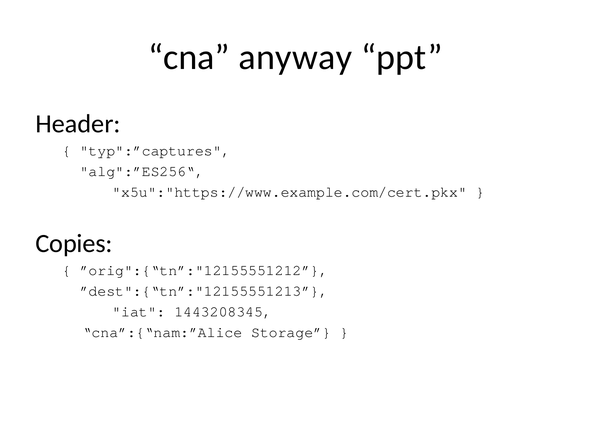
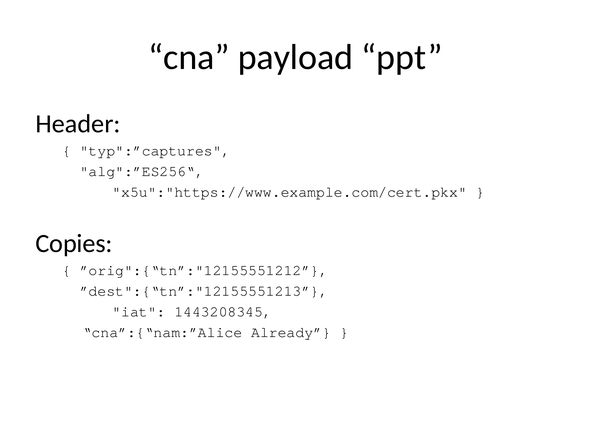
anyway: anyway -> payload
Storage: Storage -> Already
